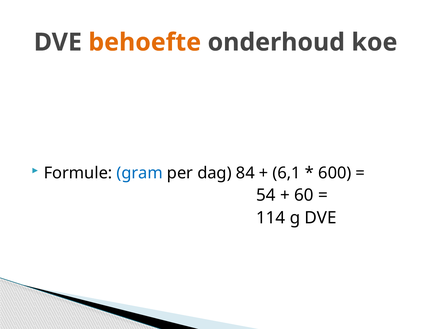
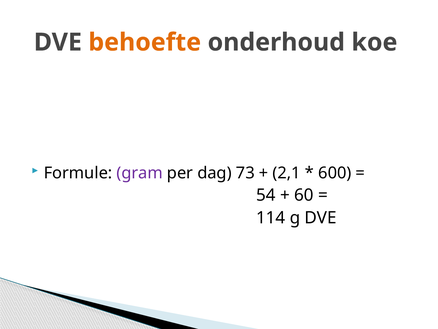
gram colour: blue -> purple
84: 84 -> 73
6,1: 6,1 -> 2,1
